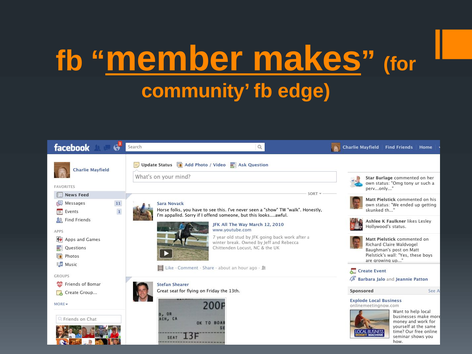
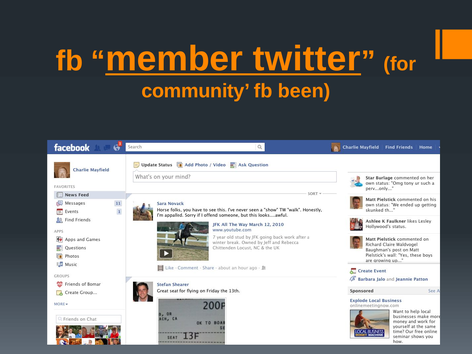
makes: makes -> twitter
edge: edge -> been
